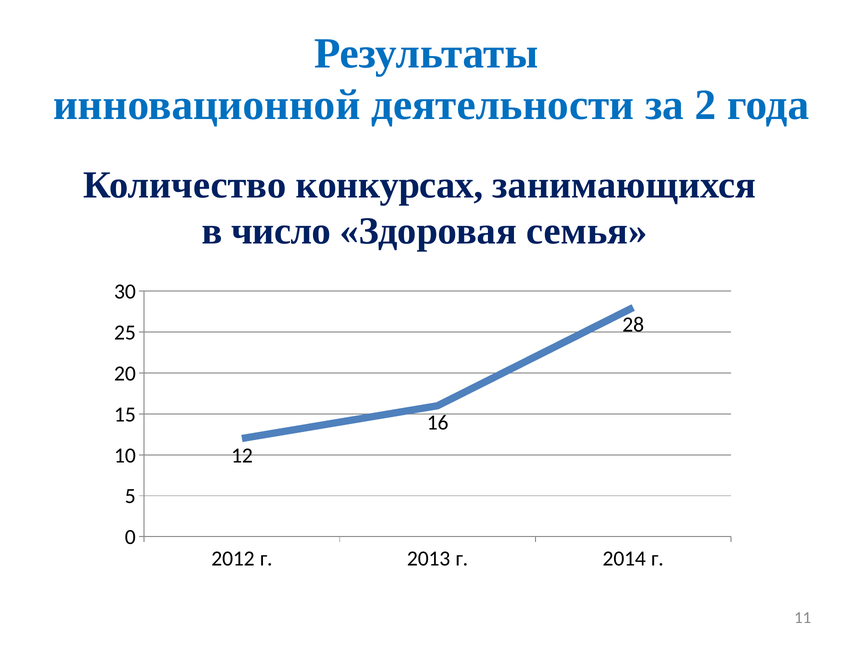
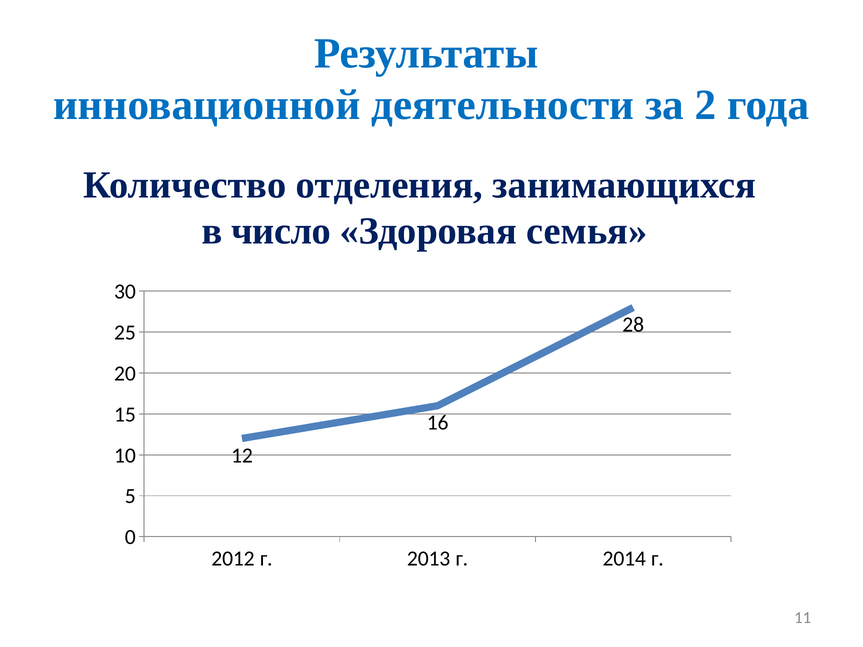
конкурсах: конкурсах -> отделения
